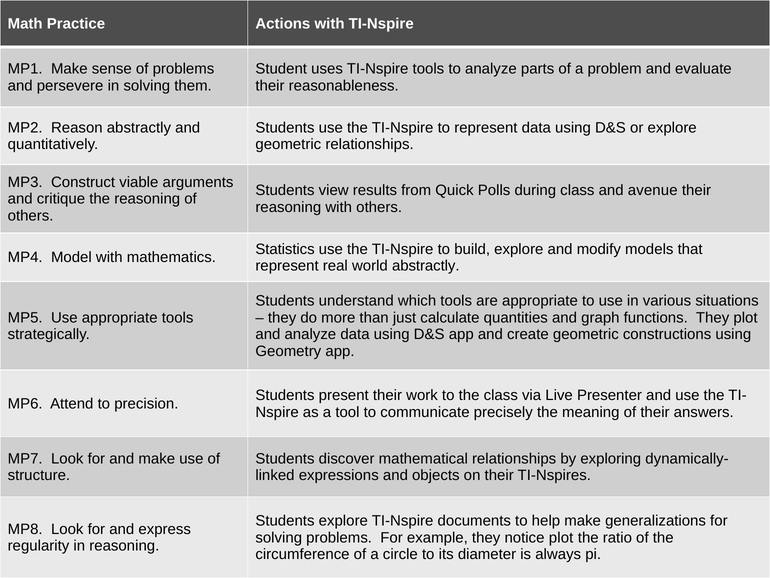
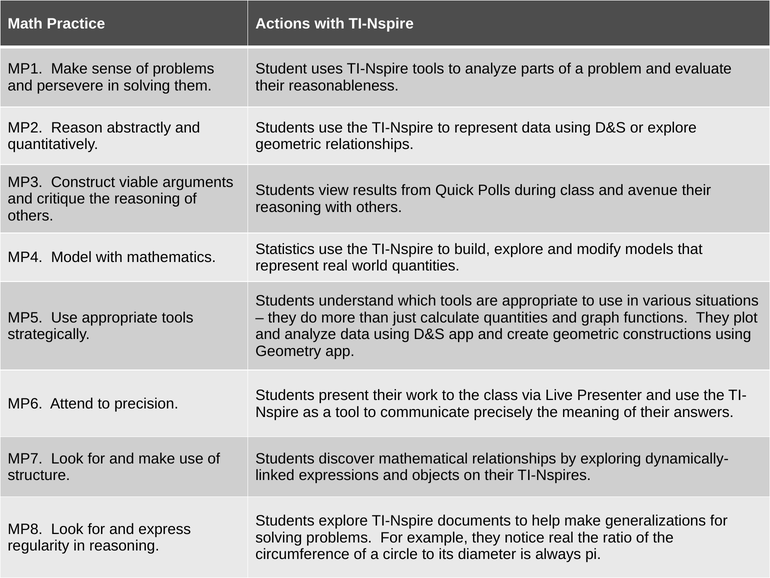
world abstractly: abstractly -> quantities
notice plot: plot -> real
